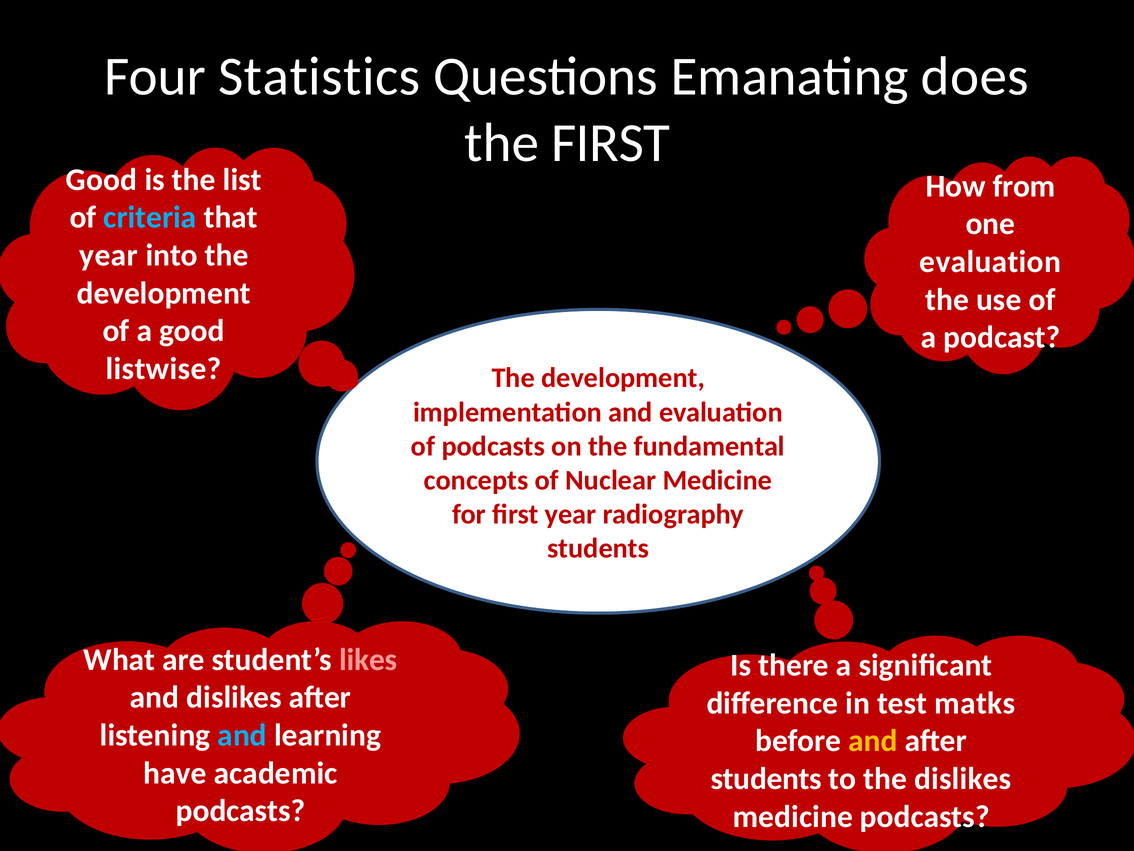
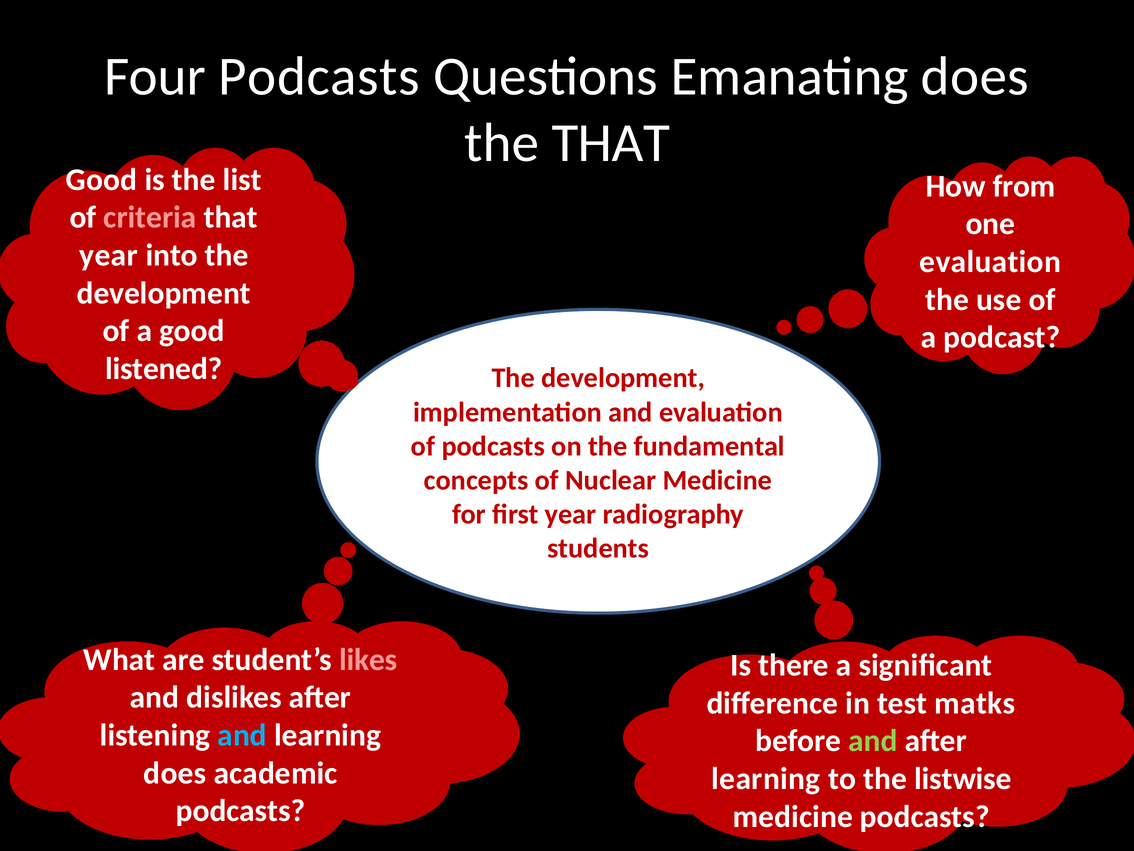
Four Statistics: Statistics -> Podcasts
the FIRST: FIRST -> THAT
criteria colour: light blue -> pink
listwise: listwise -> listened
and at (873, 741) colour: yellow -> light green
have at (175, 773): have -> does
students at (766, 778): students -> learning
the dislikes: dislikes -> listwise
